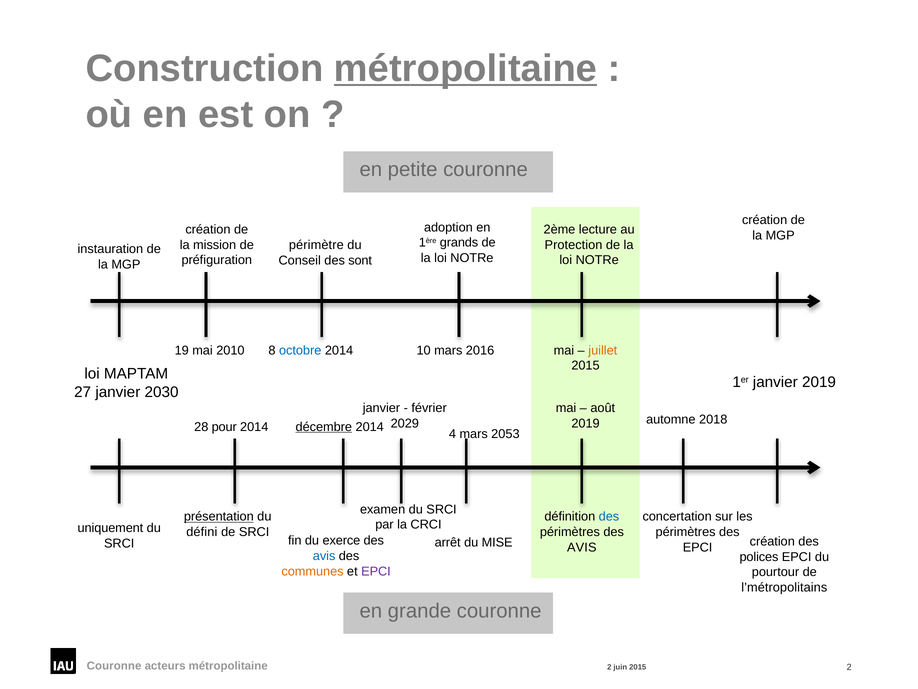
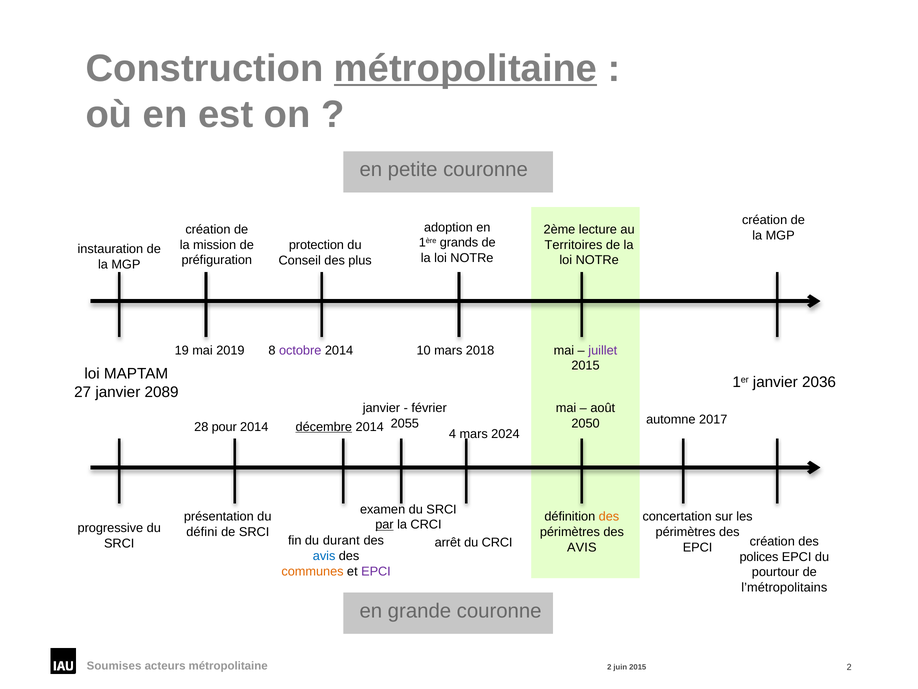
Protection: Protection -> Territoires
périmètre: périmètre -> protection
sont: sont -> plus
2010: 2010 -> 2019
octobre colour: blue -> purple
2016: 2016 -> 2018
juillet colour: orange -> purple
janvier 2019: 2019 -> 2036
2030: 2030 -> 2089
2018: 2018 -> 2017
2029: 2029 -> 2055
2019 at (586, 423): 2019 -> 2050
2053: 2053 -> 2024
présentation underline: present -> none
des at (609, 516) colour: blue -> orange
par underline: none -> present
uniquement: uniquement -> progressive
exerce: exerce -> durant
du MISE: MISE -> CRCI
Couronne at (114, 666): Couronne -> Soumises
